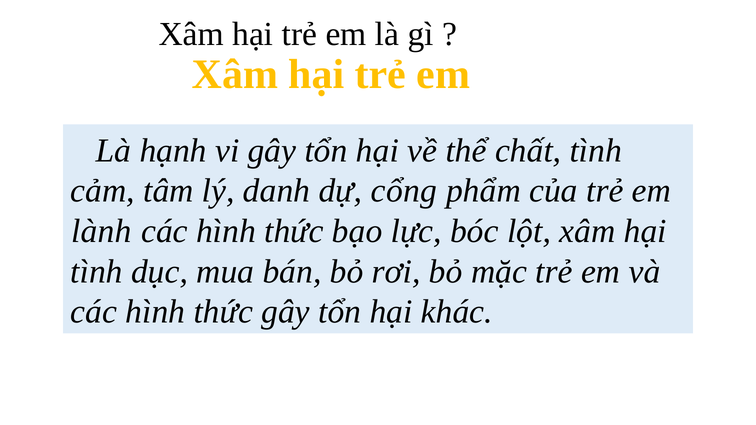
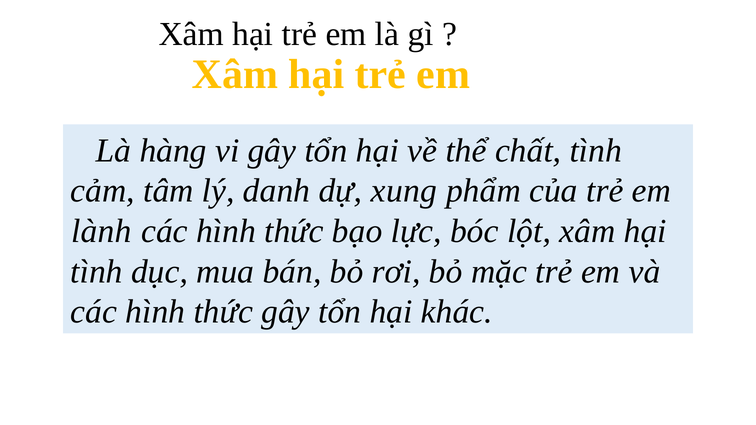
hạnh: hạnh -> hàng
cổng: cổng -> xung
